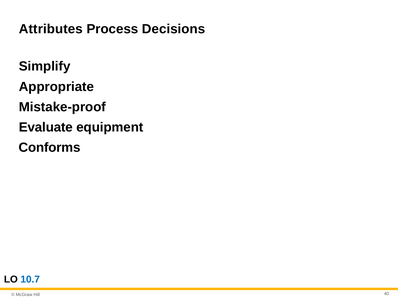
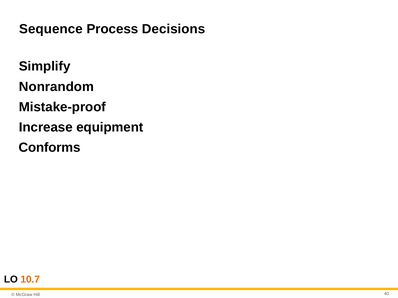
Attributes: Attributes -> Sequence
Appropriate: Appropriate -> Nonrandom
Evaluate: Evaluate -> Increase
10.7 colour: blue -> orange
